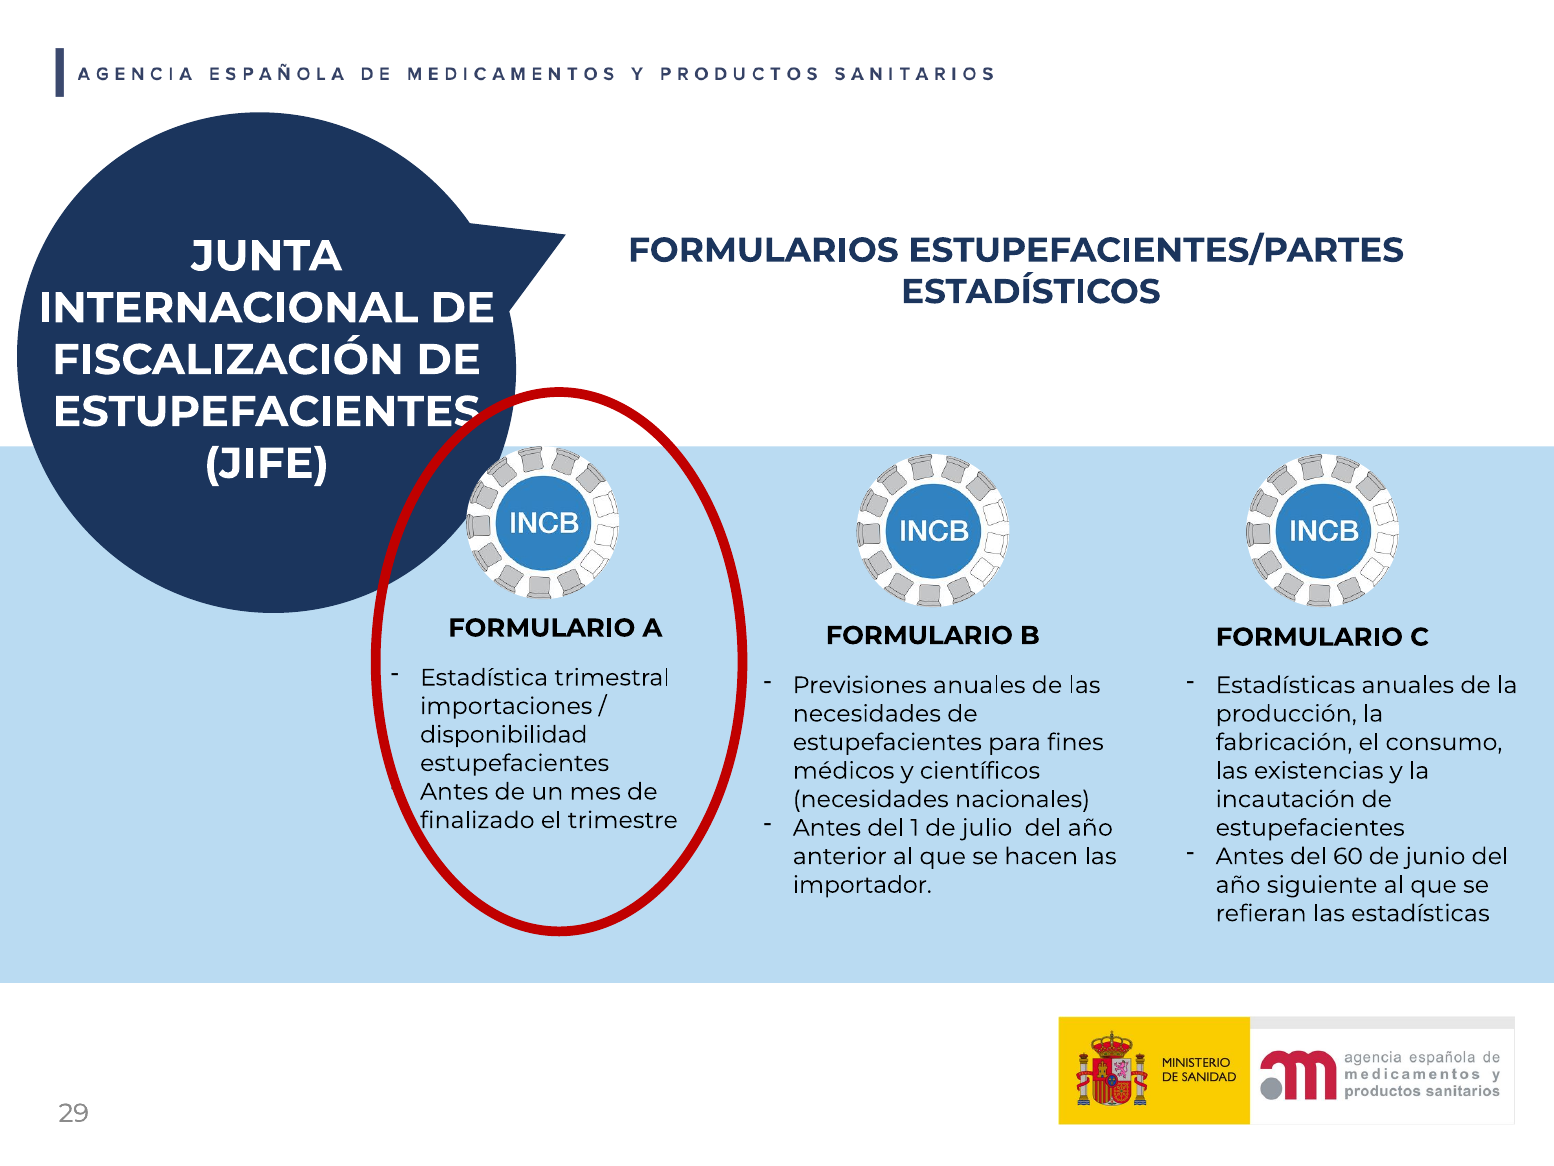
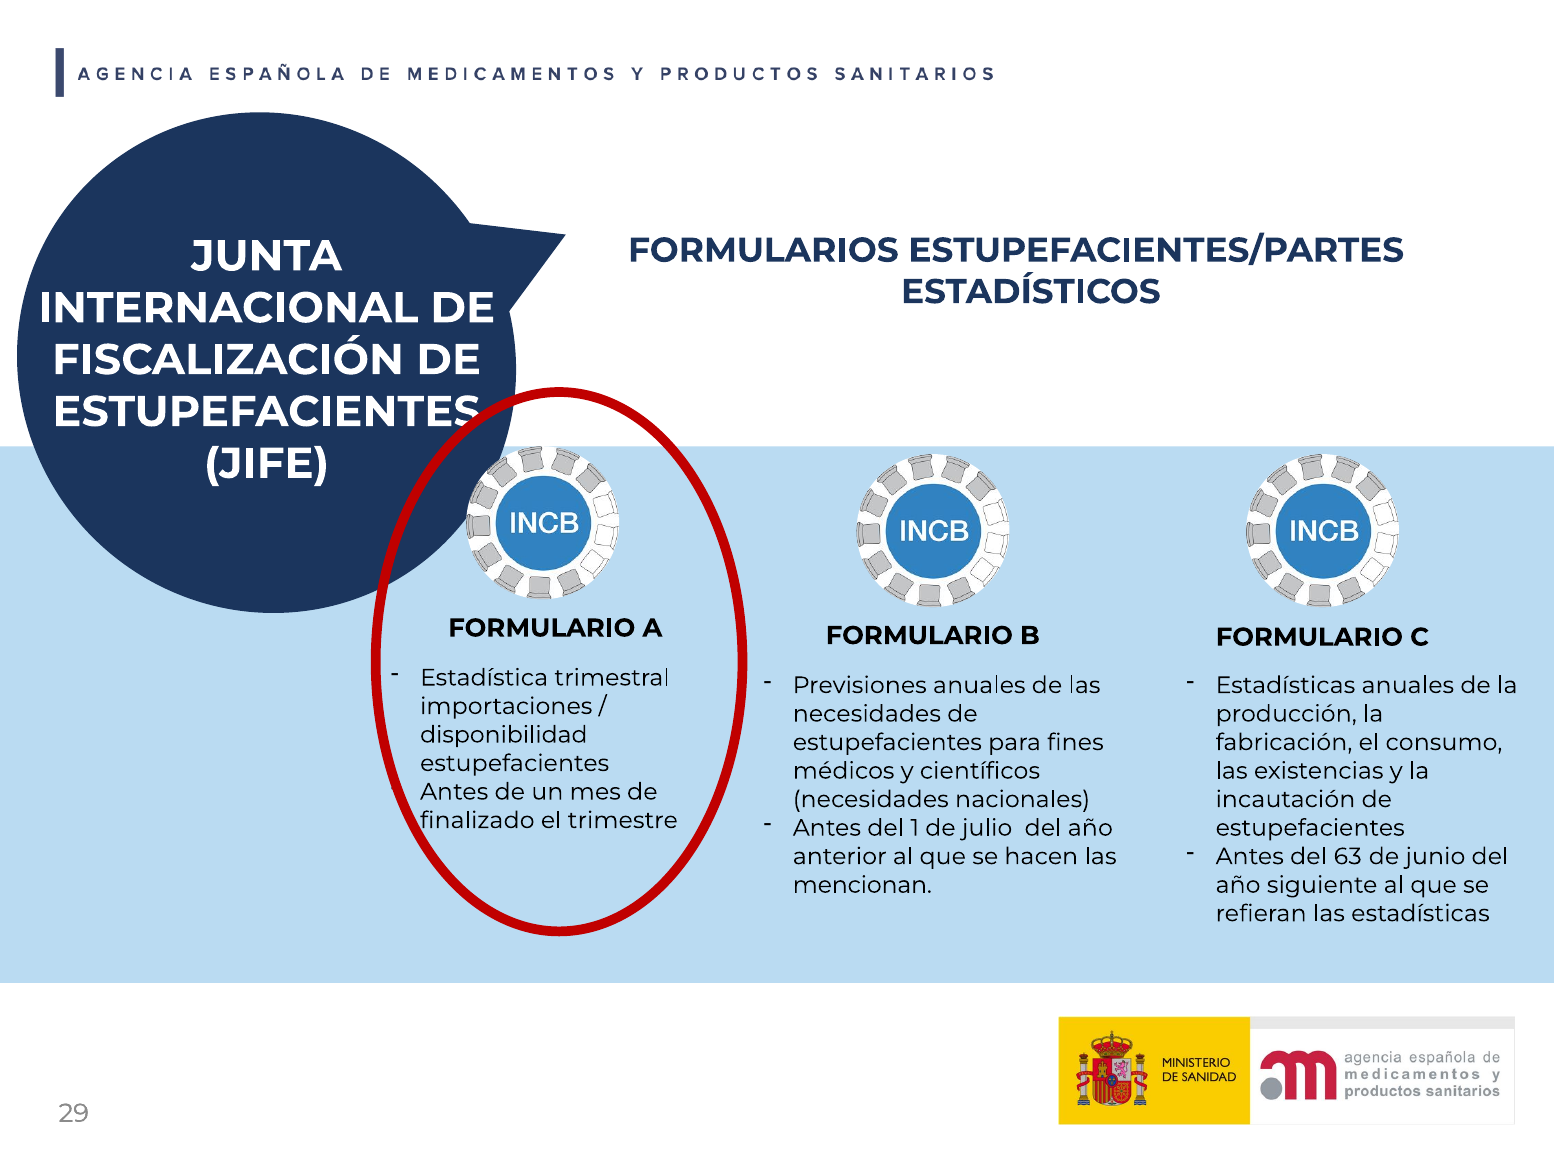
60: 60 -> 63
importador: importador -> mencionan
